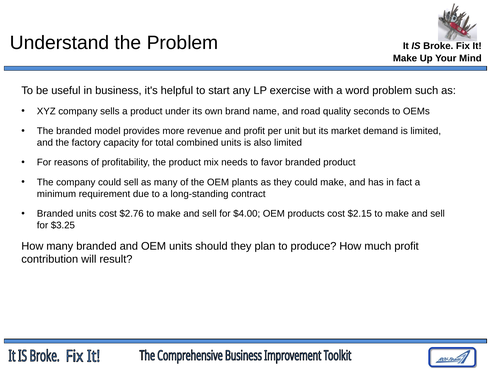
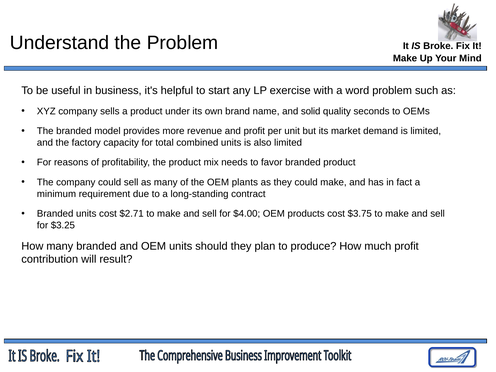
road: road -> solid
$2.76: $2.76 -> $2.71
$2.15: $2.15 -> $3.75
